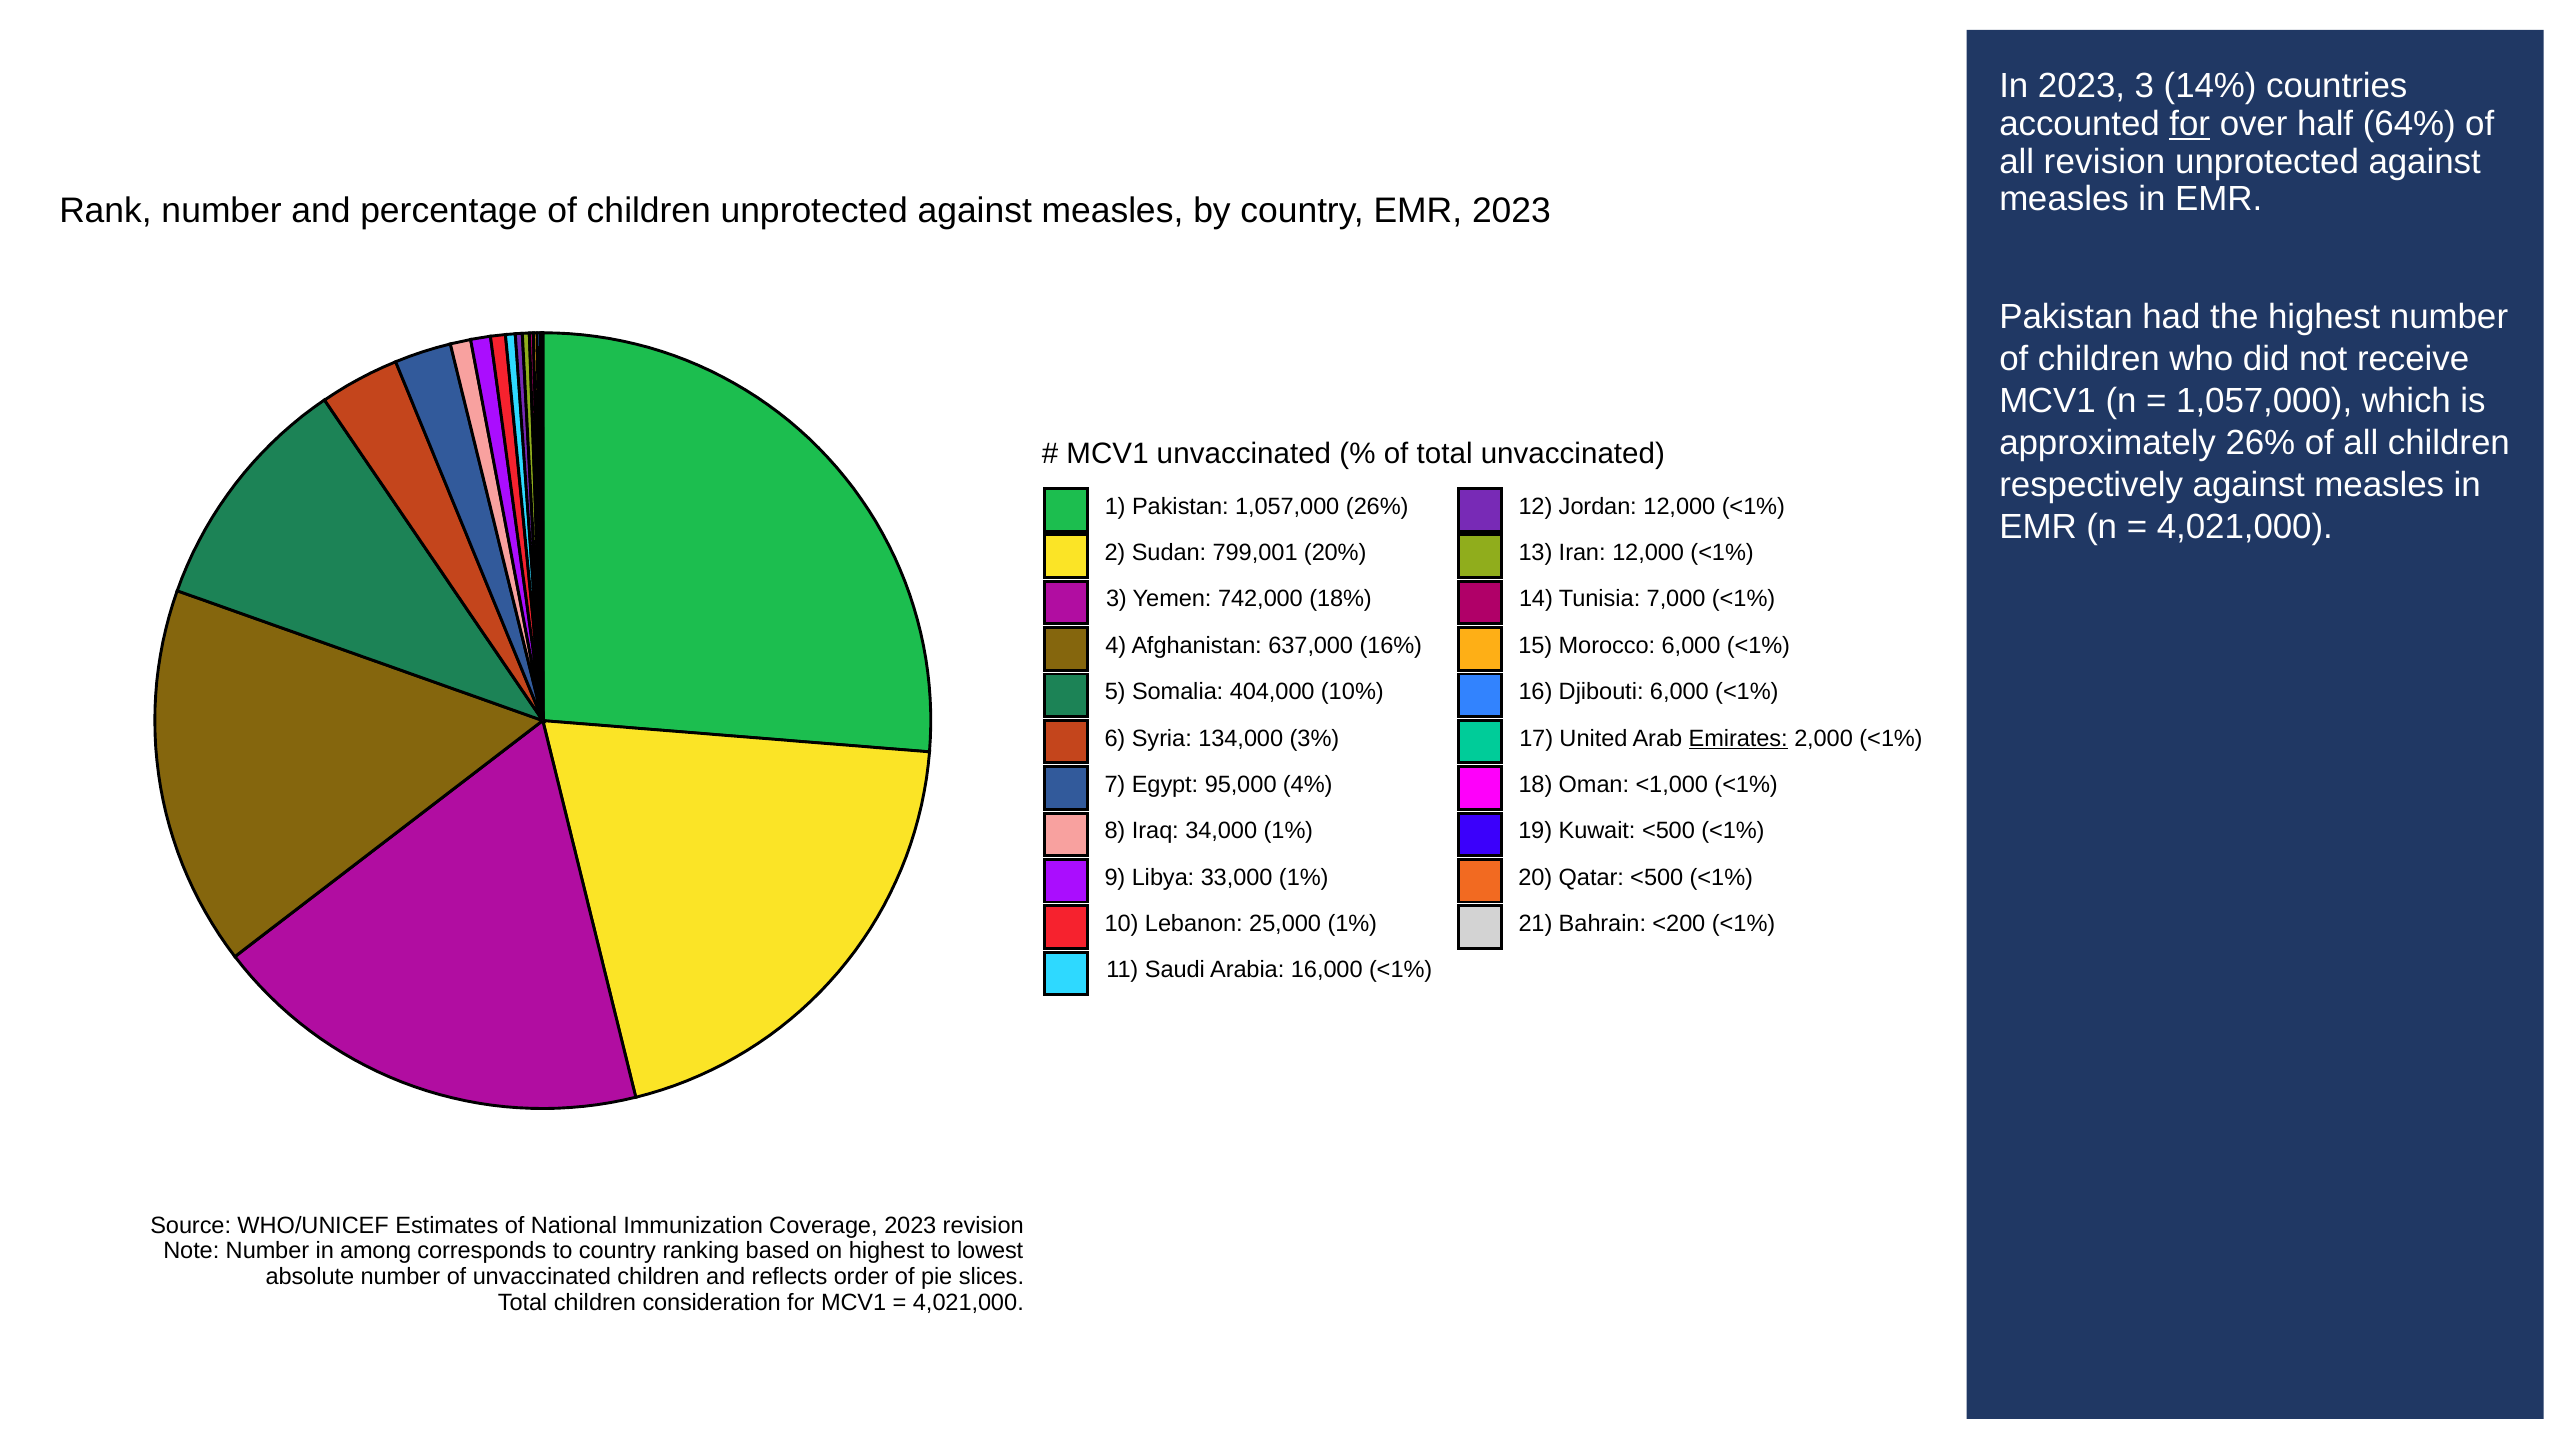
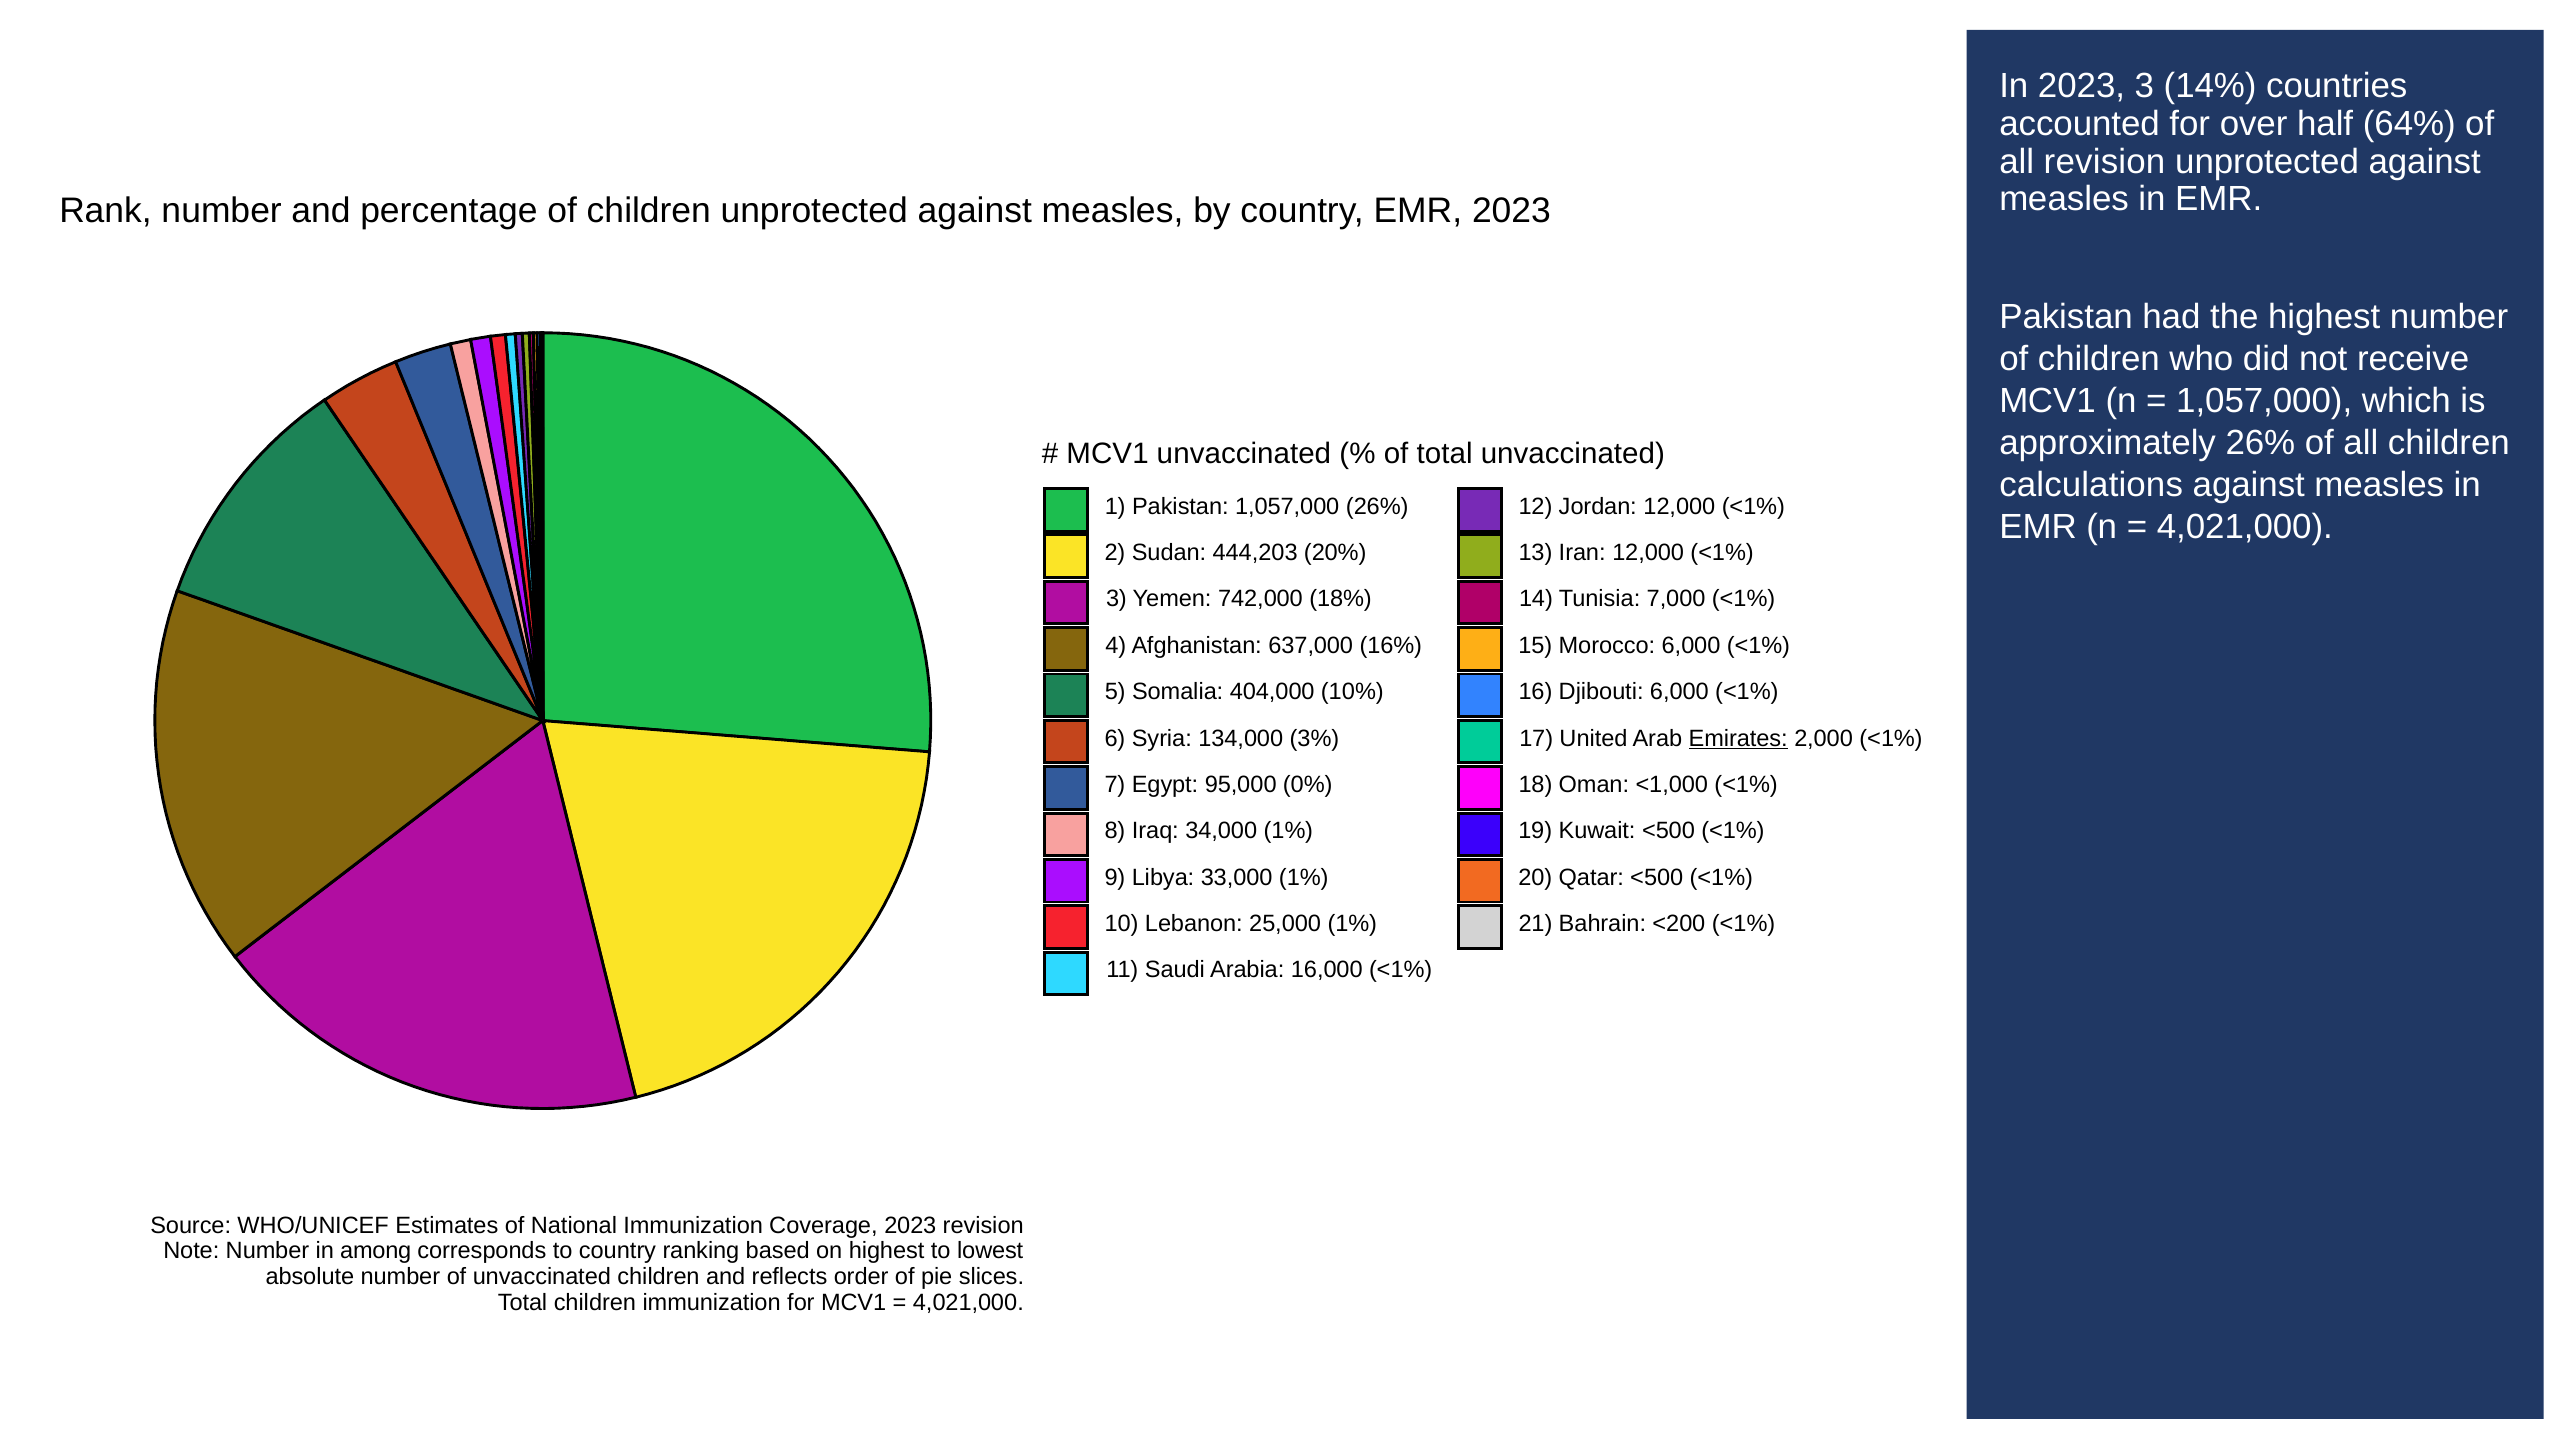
for at (2190, 124) underline: present -> none
respectively: respectively -> calculations
799,001: 799,001 -> 444,203
4%: 4% -> 0%
children consideration: consideration -> immunization
